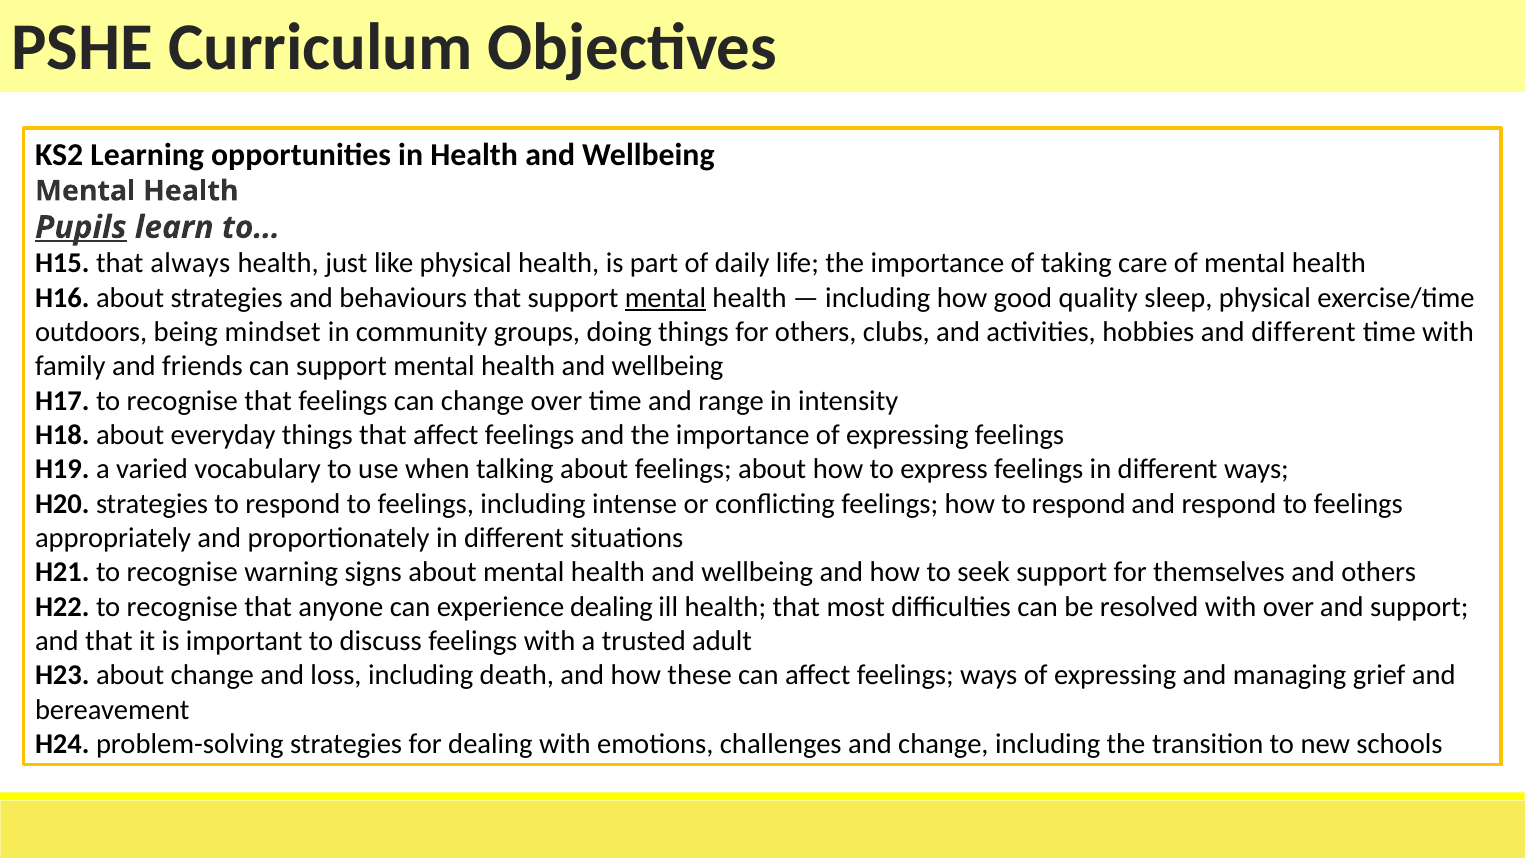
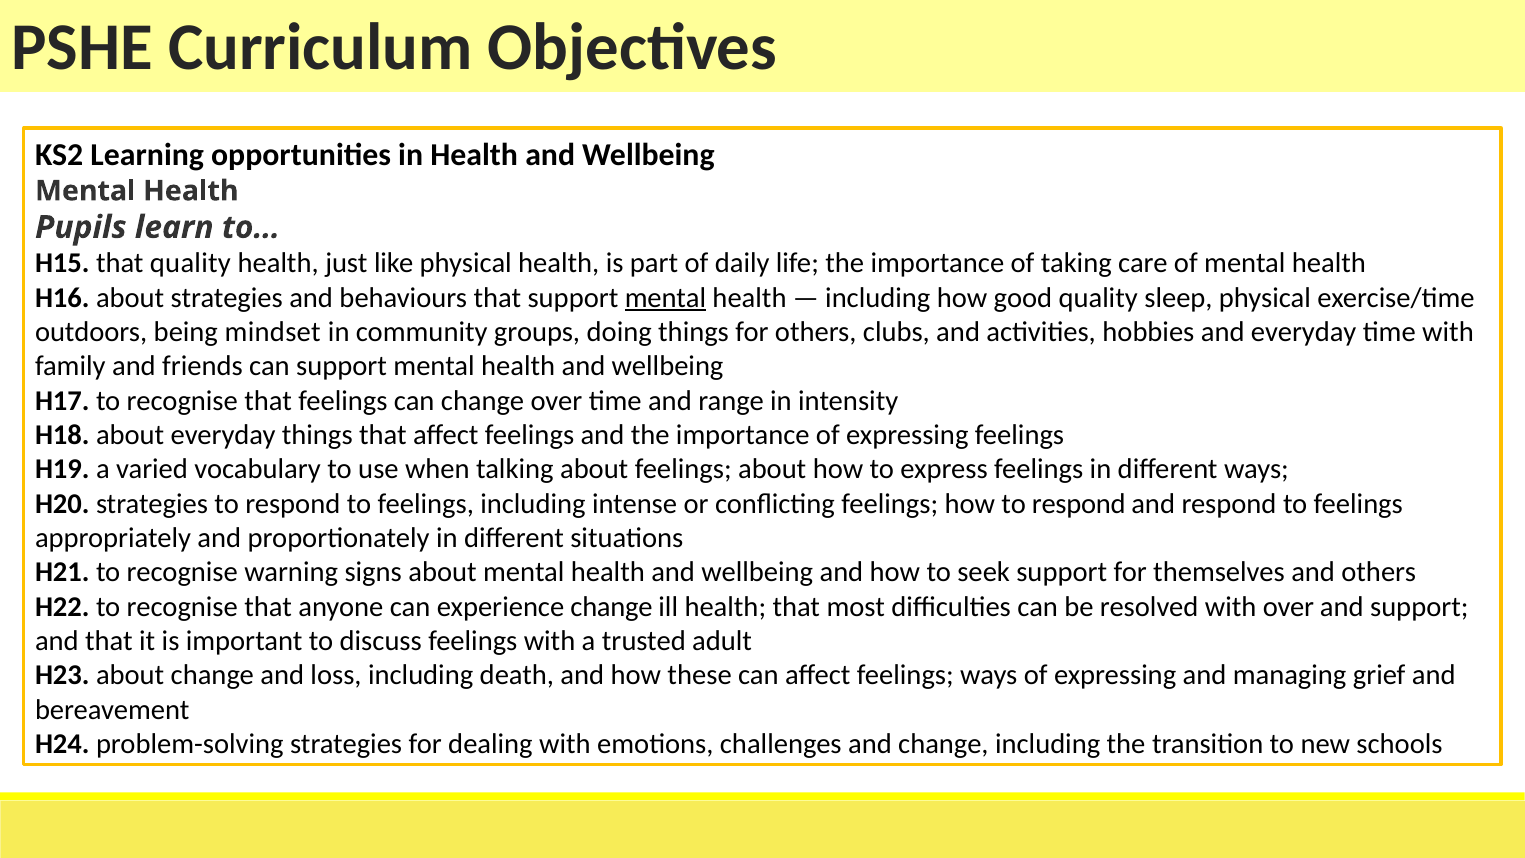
Pupils underline: present -> none
that always: always -> quality
and different: different -> everyday
experience dealing: dealing -> change
